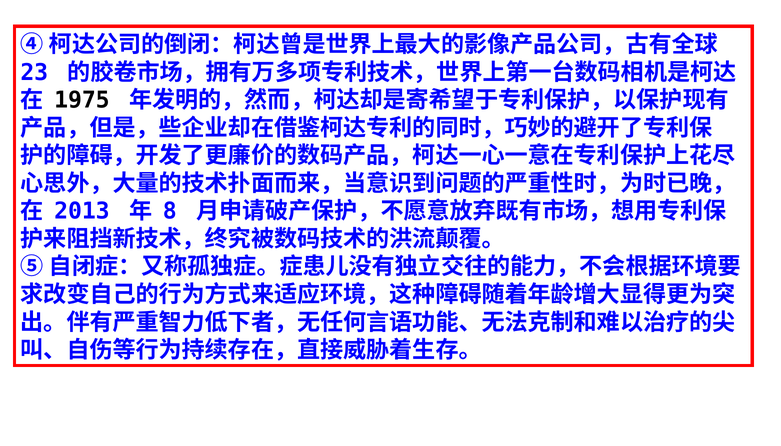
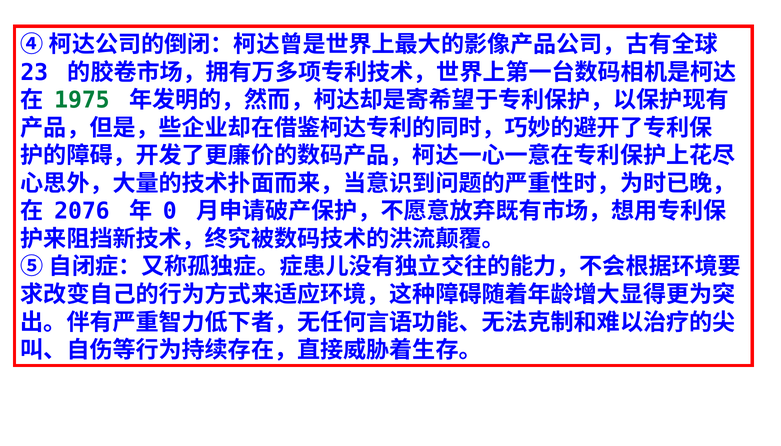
1975 colour: black -> green
2013: 2013 -> 2076
8: 8 -> 0
